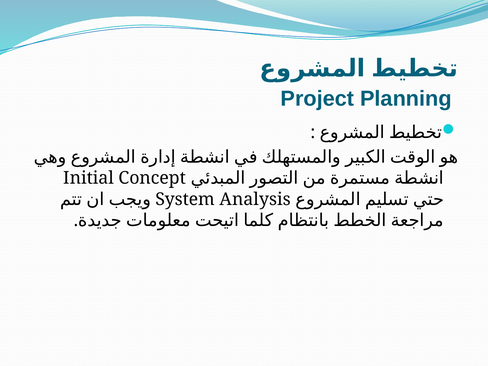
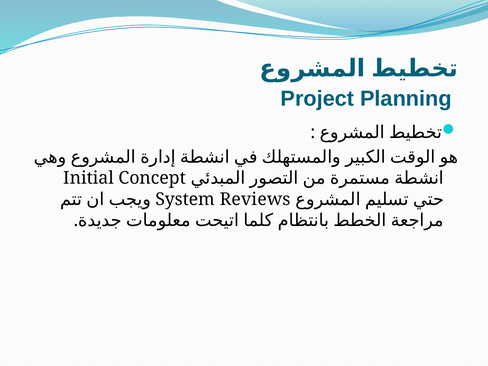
Analysis: Analysis -> Reviews
